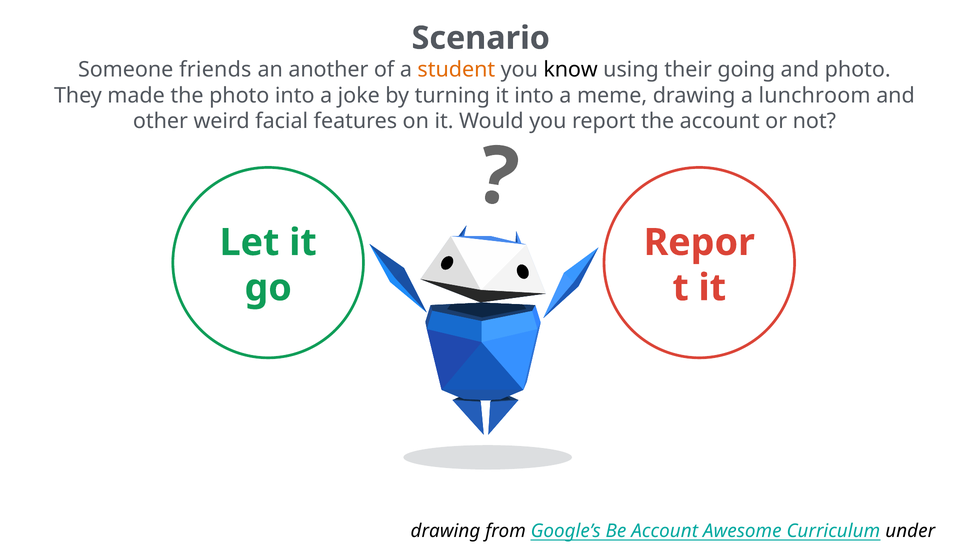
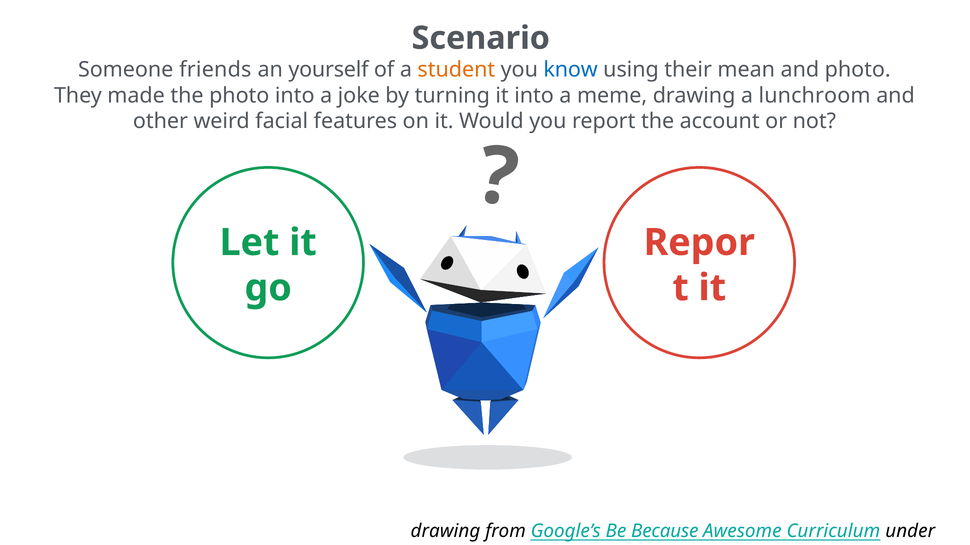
another: another -> yourself
know colour: black -> blue
going: going -> mean
Be Account: Account -> Because
